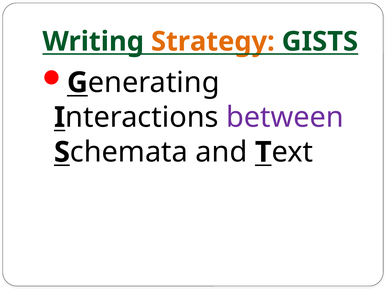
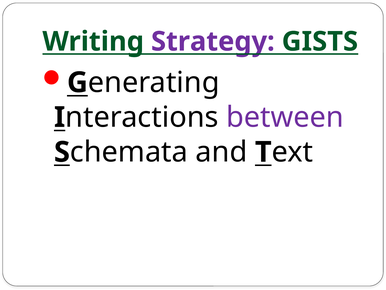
Strategy colour: orange -> purple
